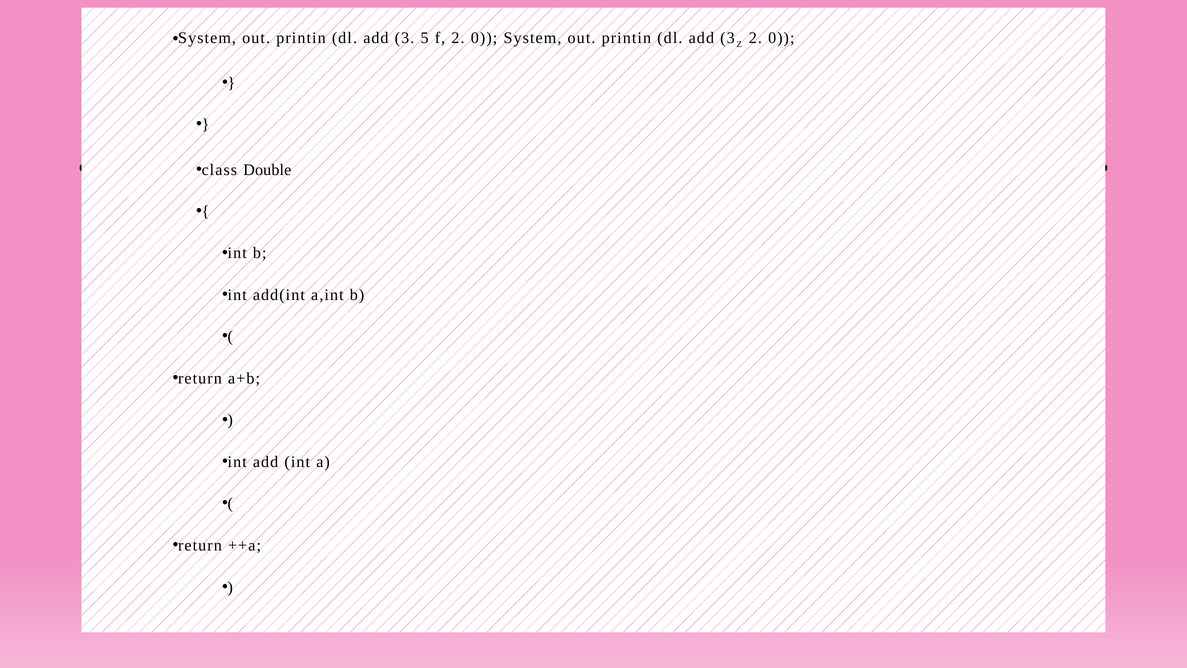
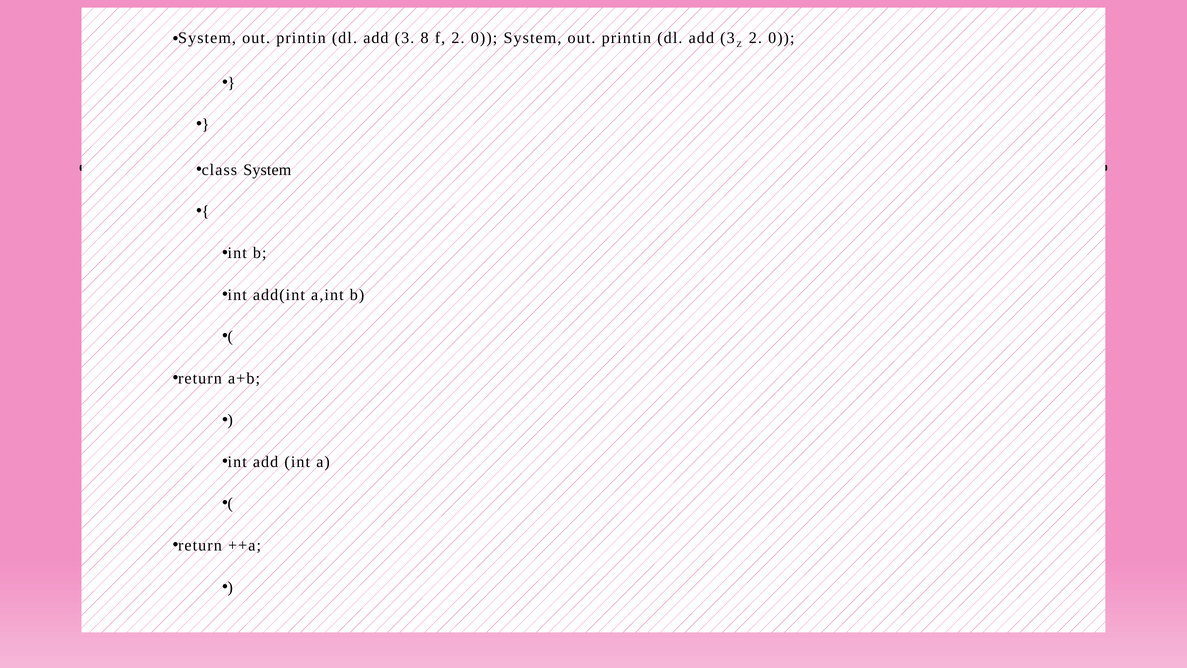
5: 5 -> 8
class Double: Double -> System
